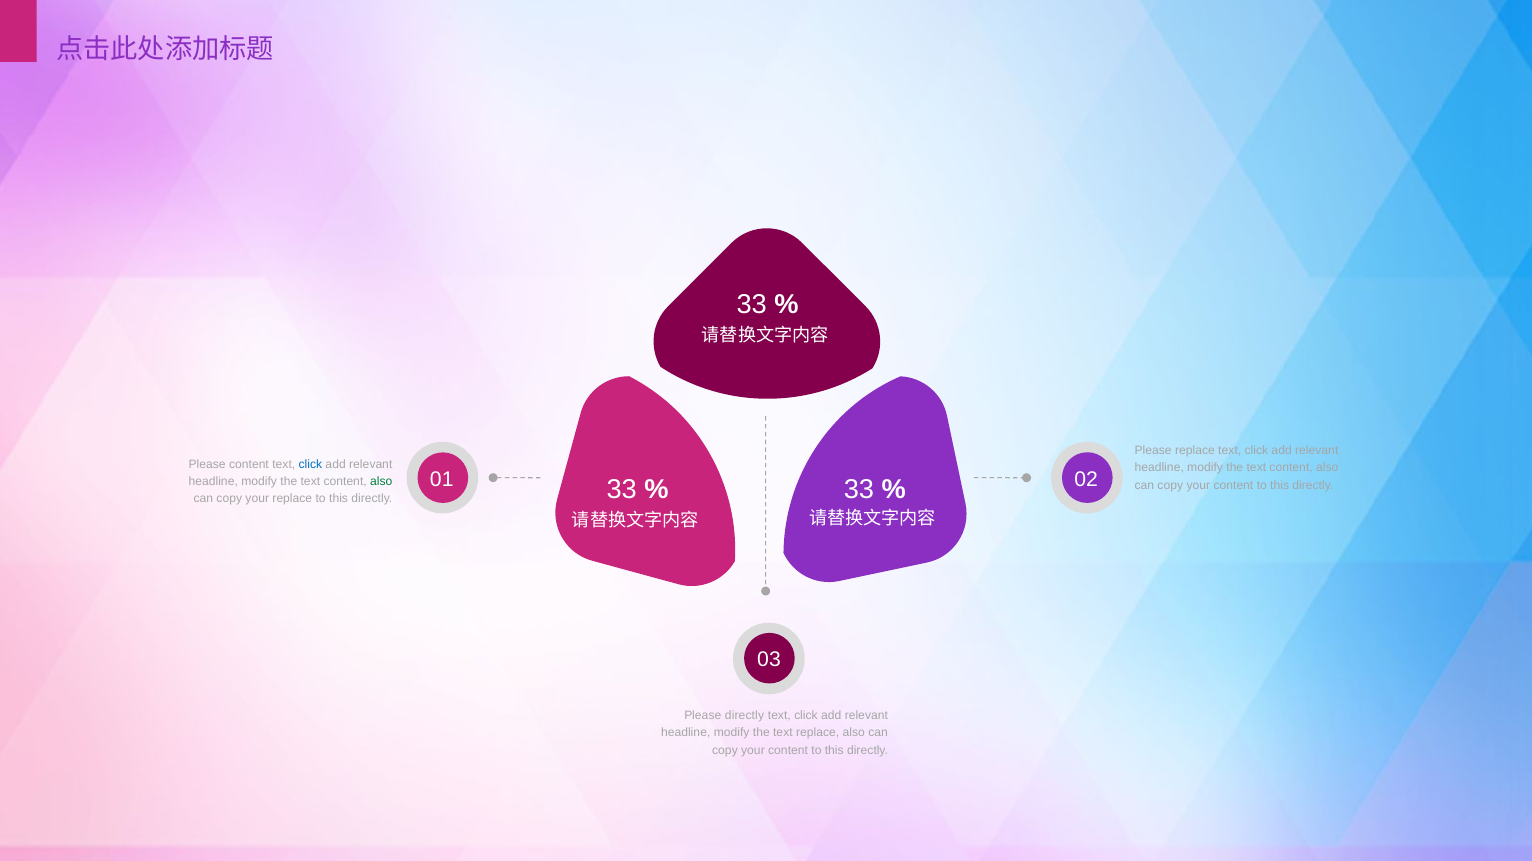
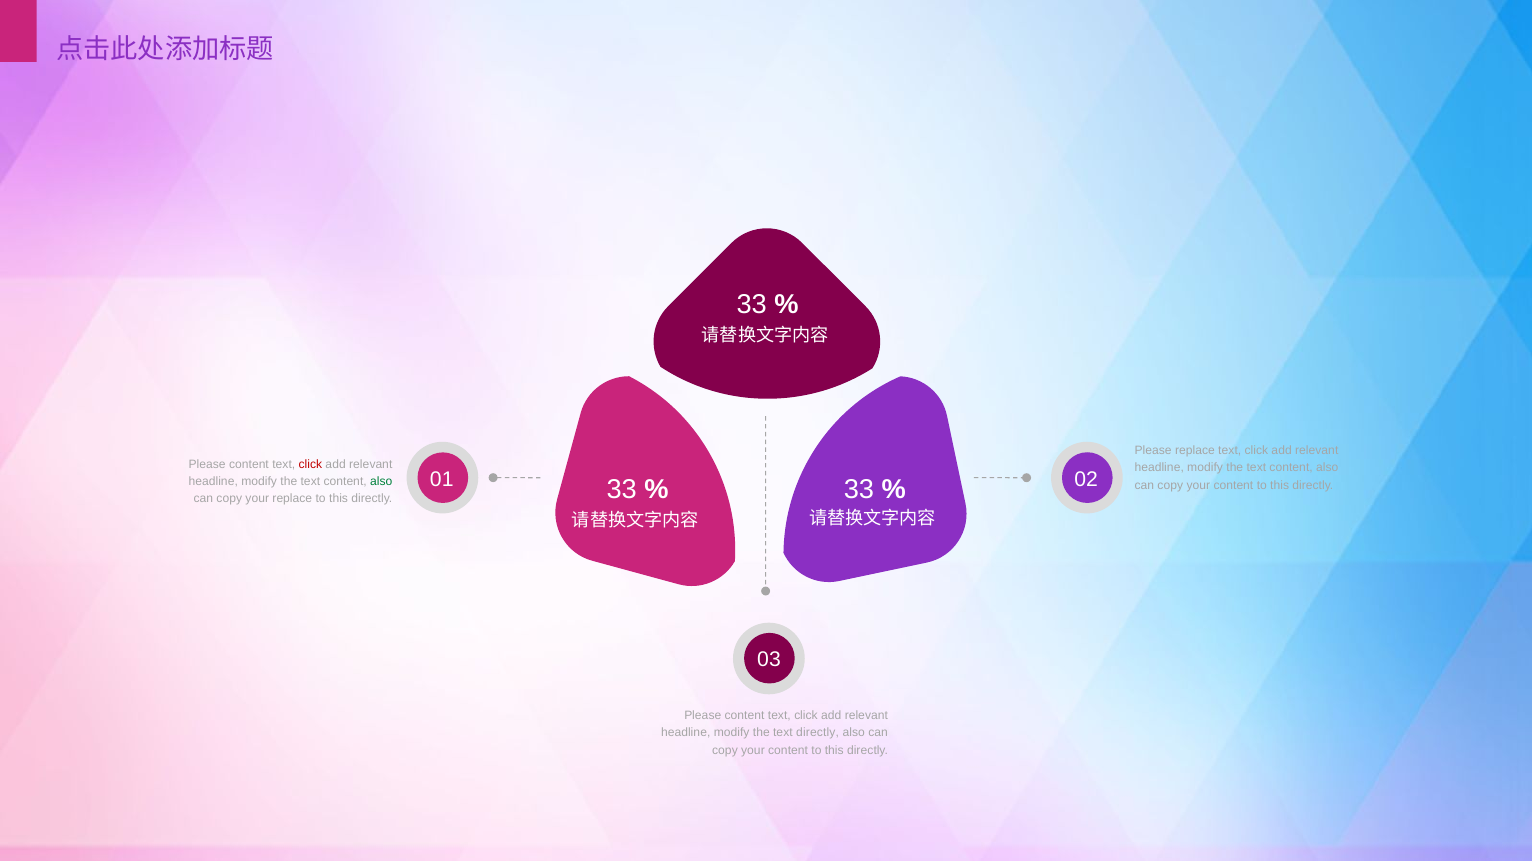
click at (310, 464) colour: blue -> red
directly at (744, 716): directly -> content
text replace: replace -> directly
